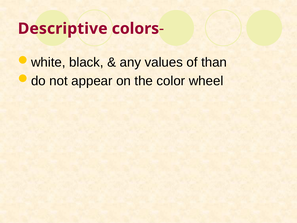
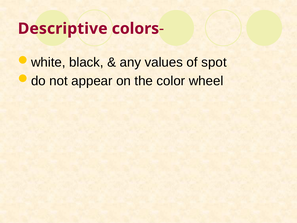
than: than -> spot
